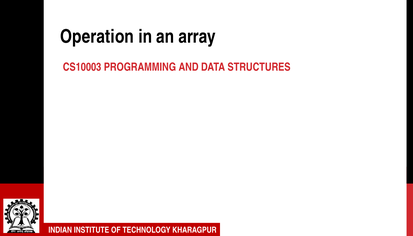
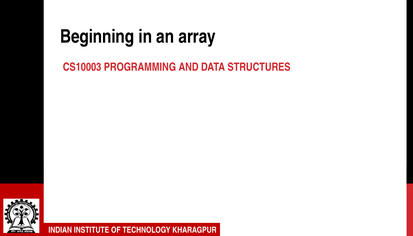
Operation: Operation -> Beginning
